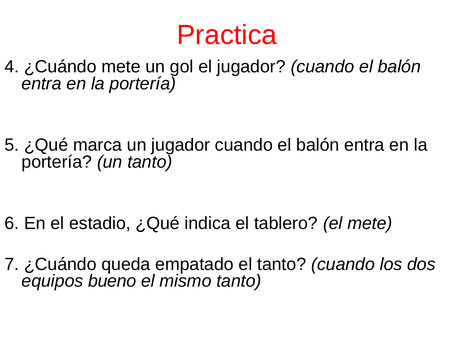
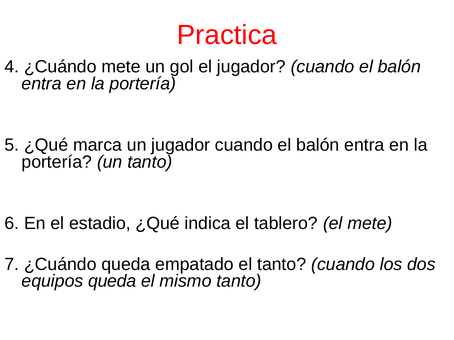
equipos bueno: bueno -> queda
